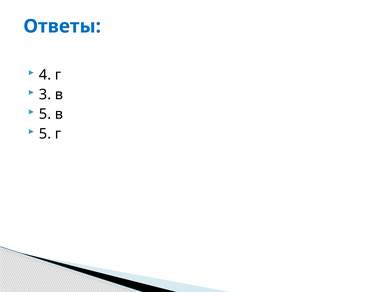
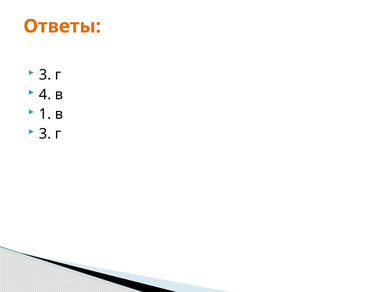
Ответы colour: blue -> orange
4 at (45, 75): 4 -> 3
3: 3 -> 4
5 at (45, 114): 5 -> 1
5 at (45, 134): 5 -> 3
